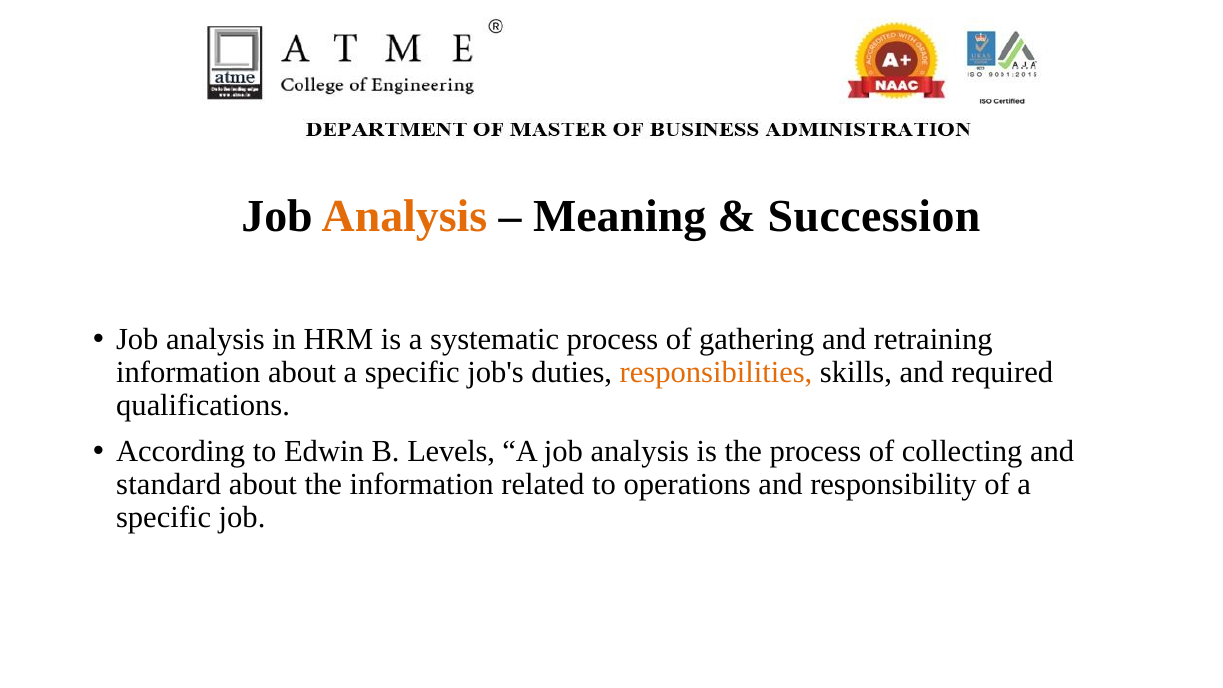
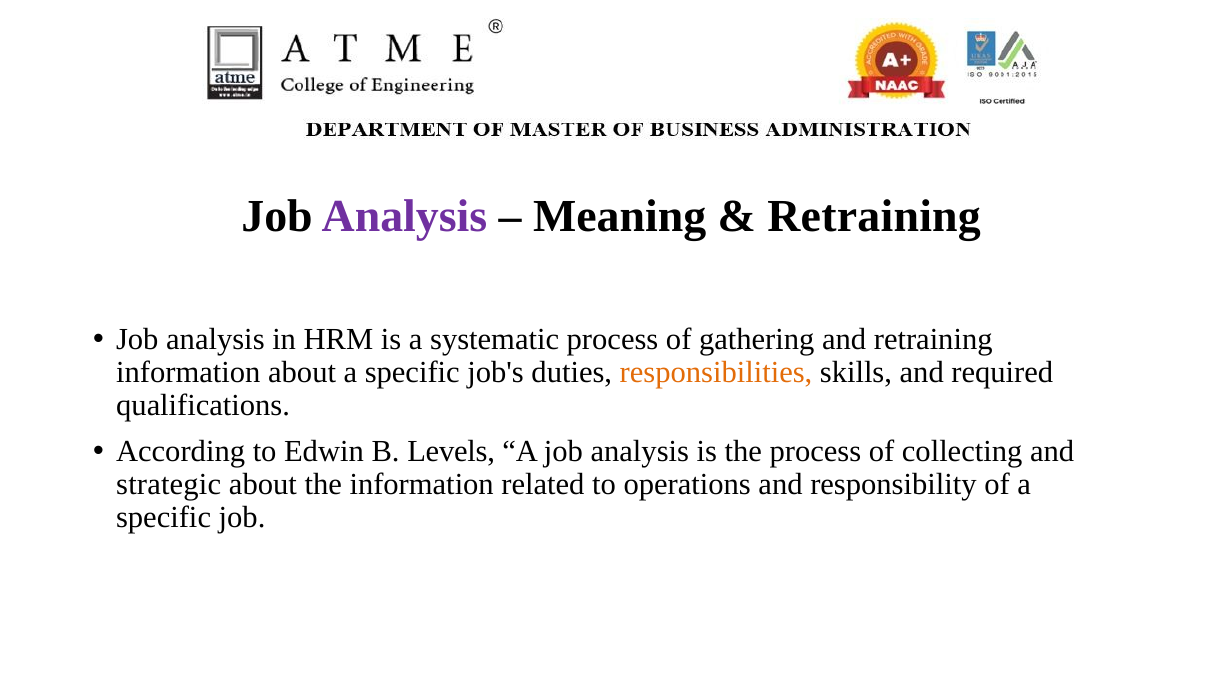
Analysis at (404, 217) colour: orange -> purple
Succession at (874, 217): Succession -> Retraining
standard: standard -> strategic
